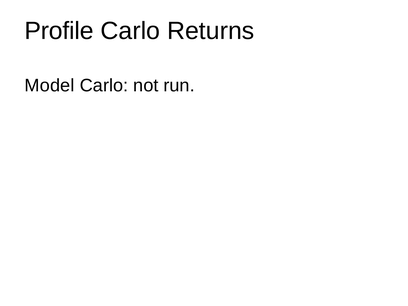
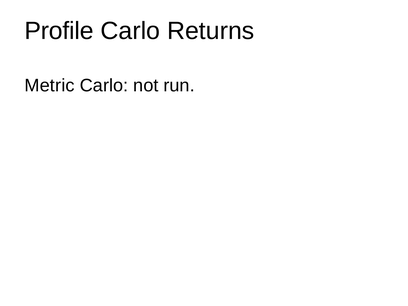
Model: Model -> Metric
